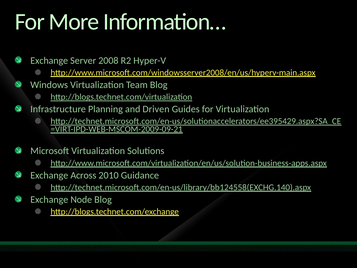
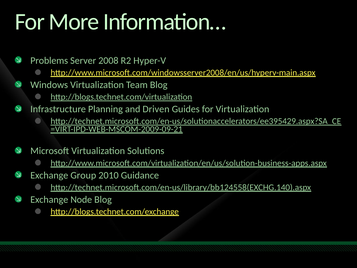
Exchange at (49, 60): Exchange -> Problems
Across: Across -> Group
